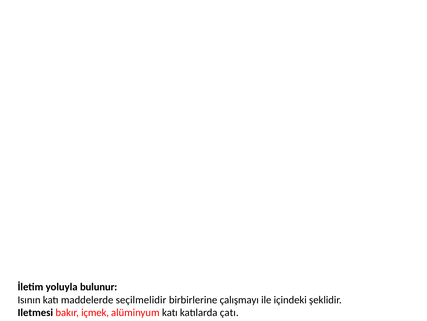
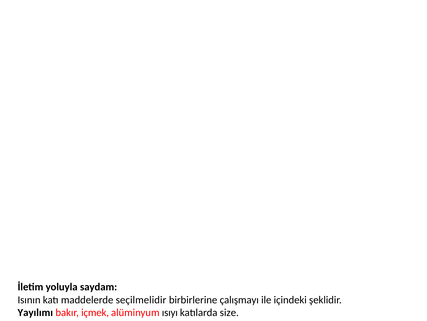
bulunur: bulunur -> saydam
Iletmesi: Iletmesi -> Yayılımı
alüminyum katı: katı -> ısıyı
çatı: çatı -> size
